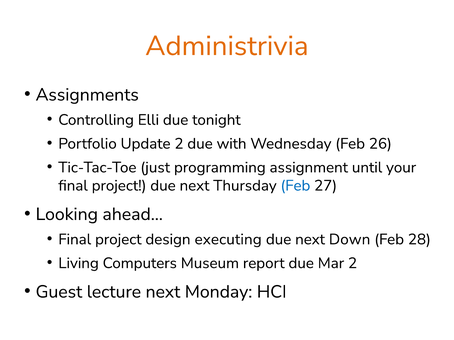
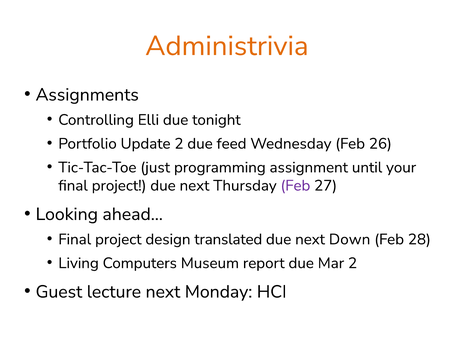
with: with -> feed
Feb at (295, 186) colour: blue -> purple
executing: executing -> translated
